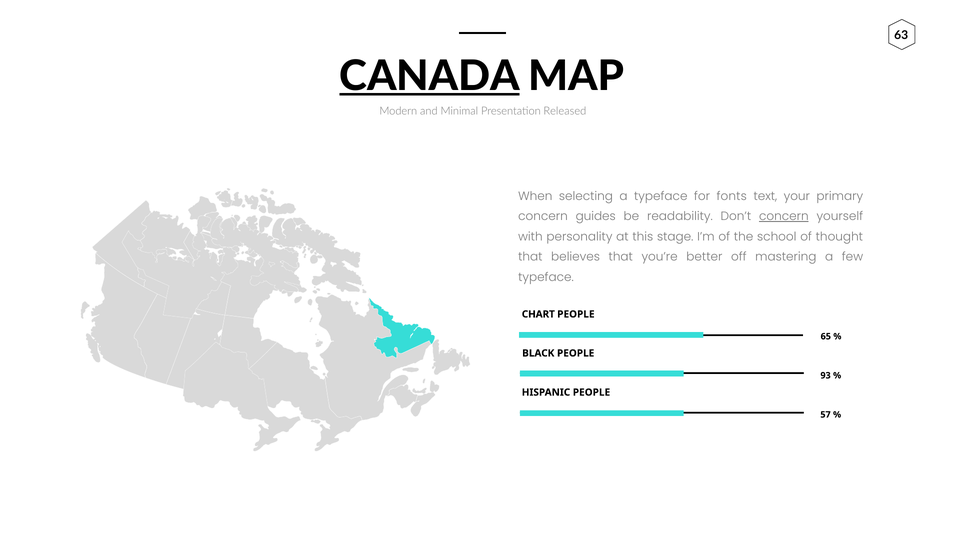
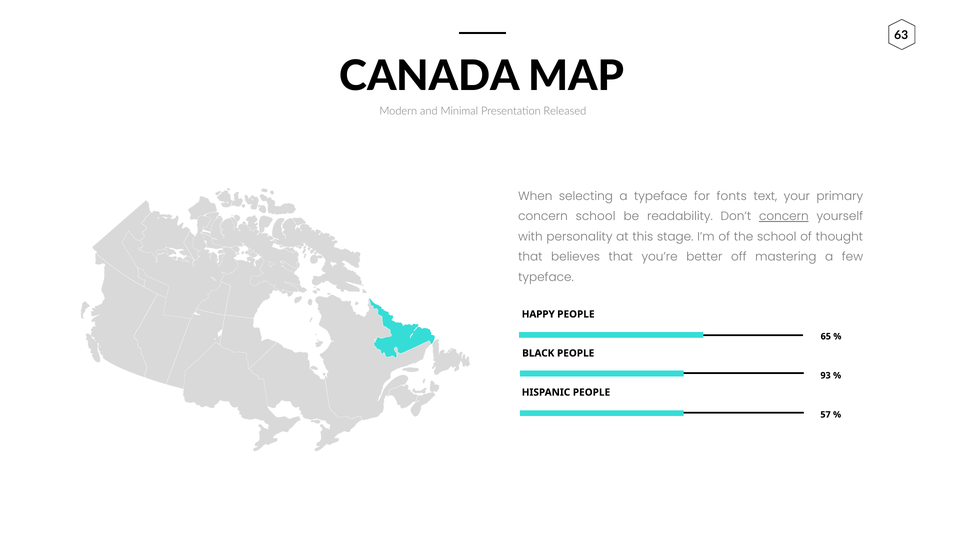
CANADA underline: present -> none
concern guides: guides -> school
CHART: CHART -> HAPPY
